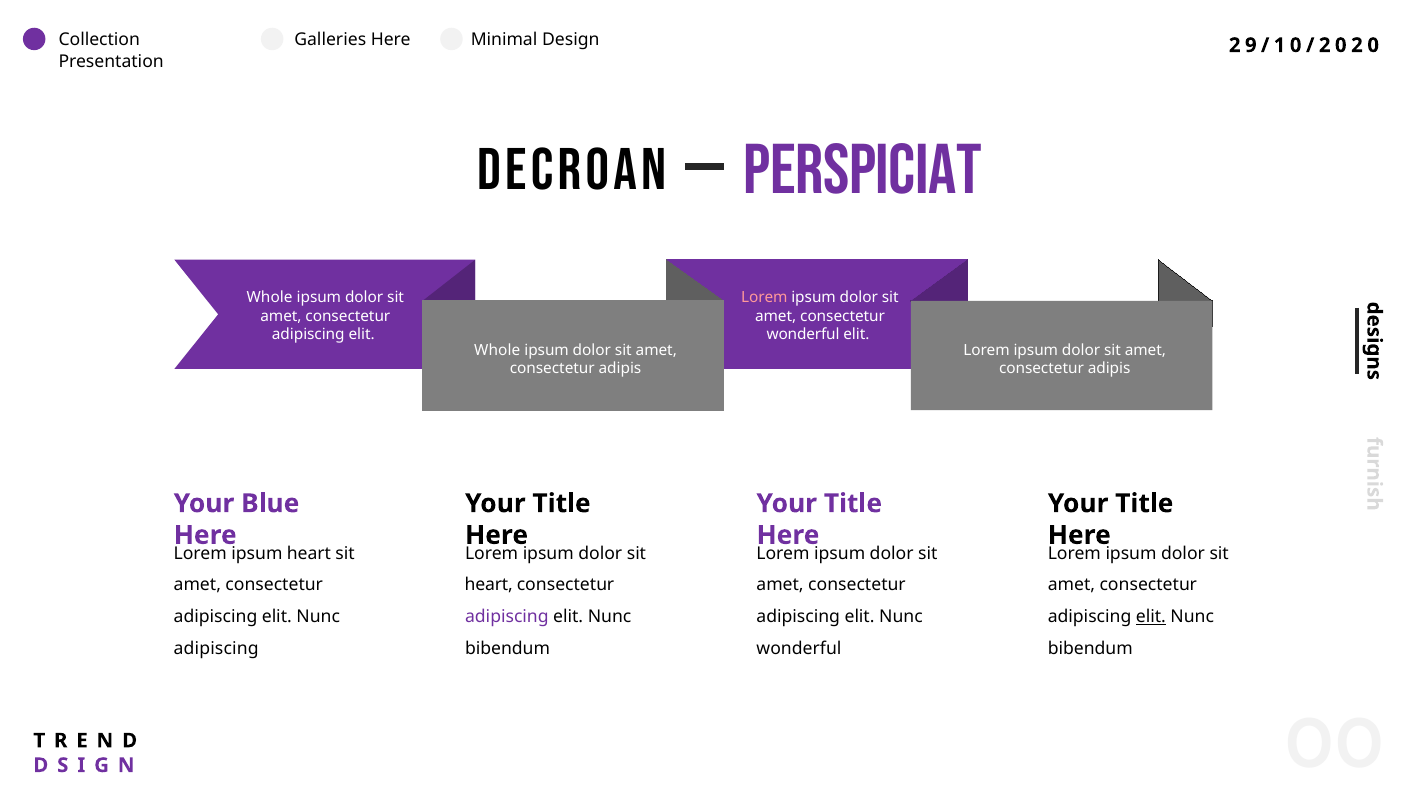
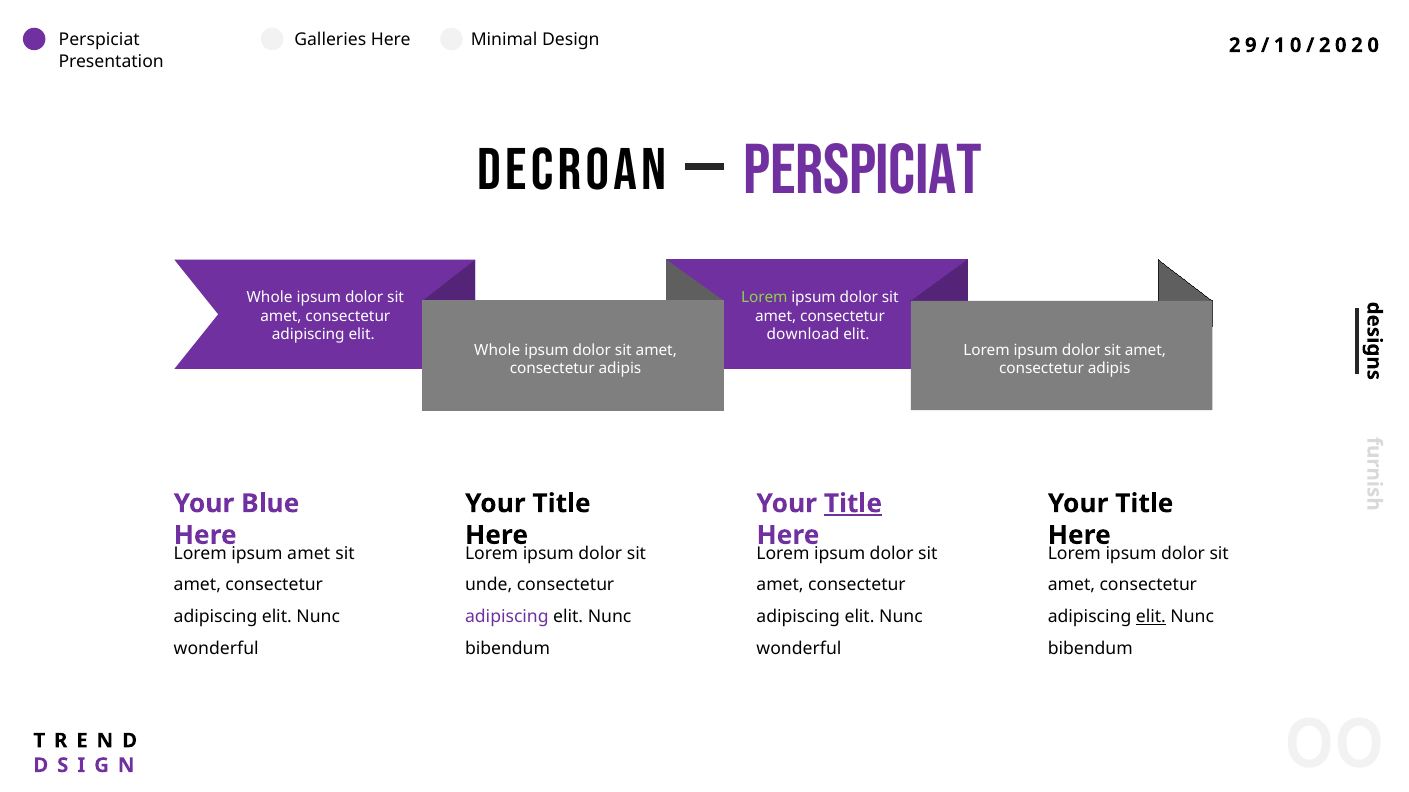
Collection at (99, 40): Collection -> Perspiciat
Lorem at (764, 298) colour: pink -> light green
wonderful at (803, 335): wonderful -> download
Title at (853, 504) underline: none -> present
ipsum heart: heart -> amet
heart at (489, 585): heart -> unde
adipiscing at (216, 649): adipiscing -> wonderful
